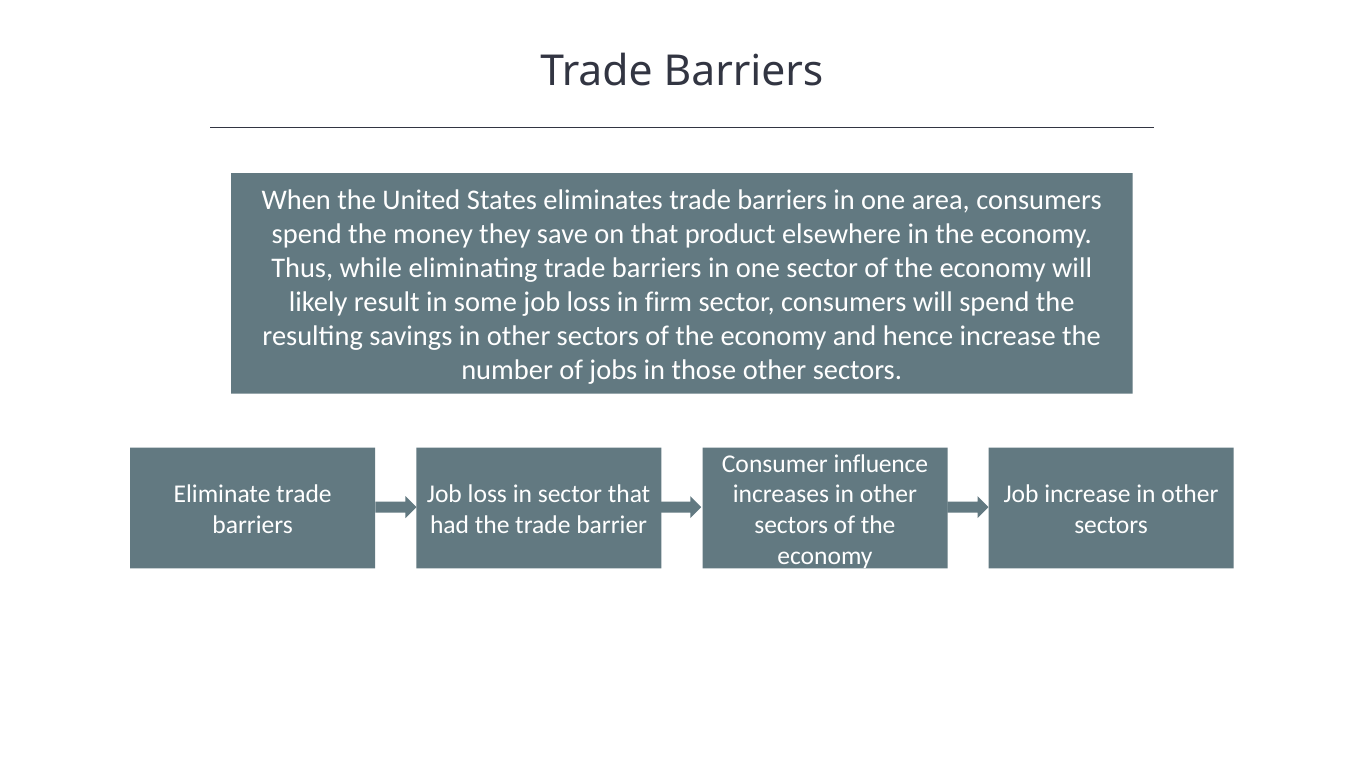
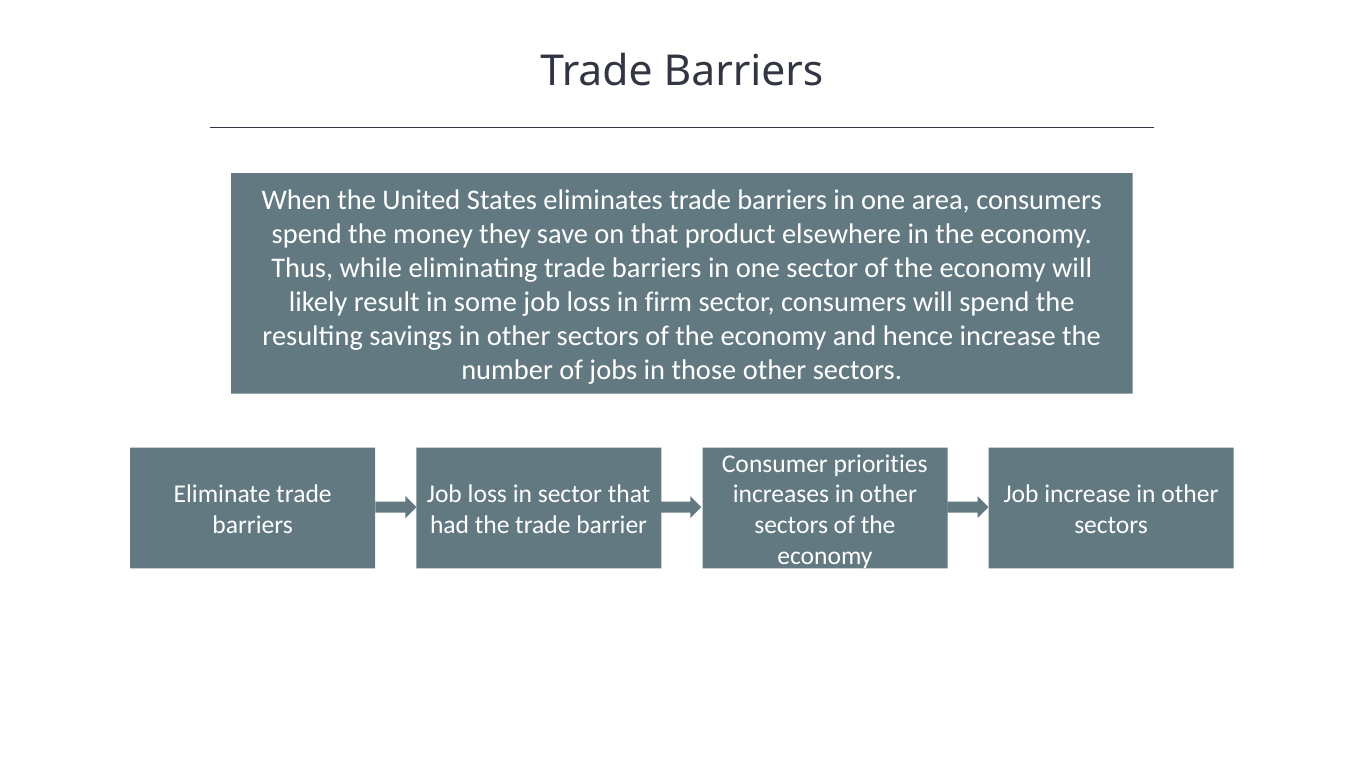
influence: influence -> priorities
